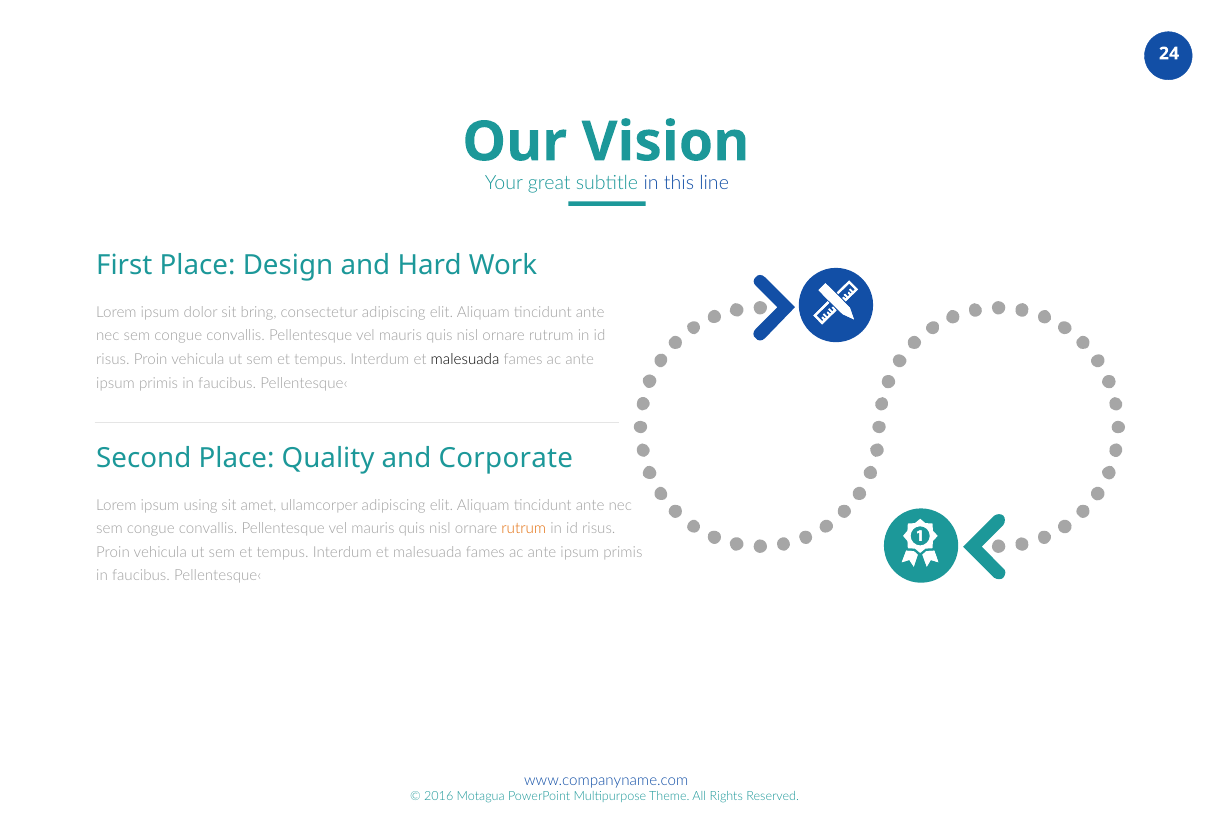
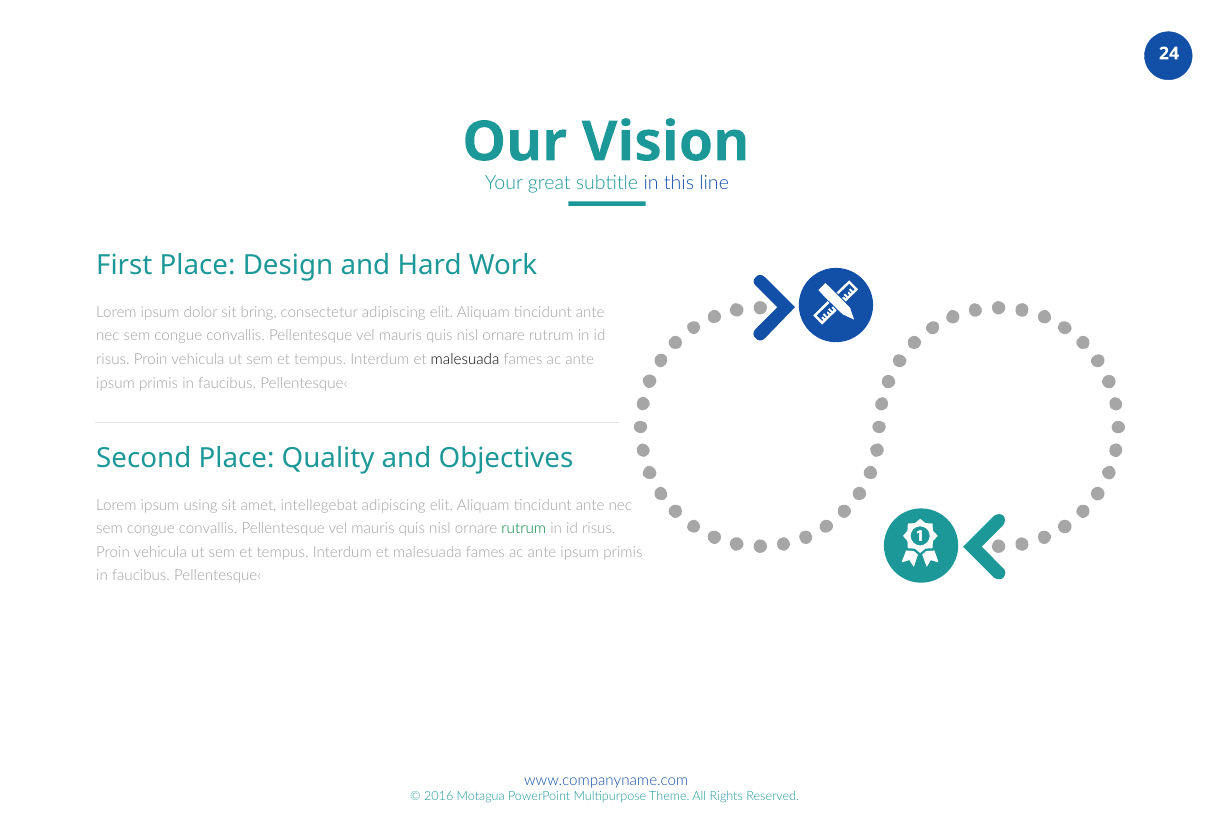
Corporate: Corporate -> Objectives
ullamcorper: ullamcorper -> intellegebat
rutrum at (524, 529) colour: orange -> green
